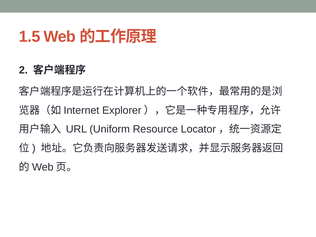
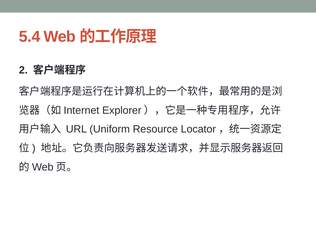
1.5: 1.5 -> 5.4
